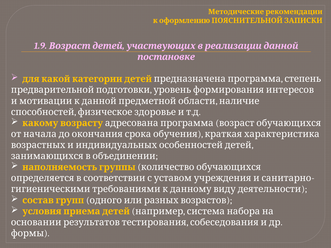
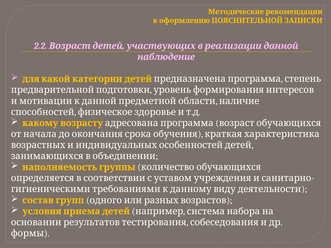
1.9: 1.9 -> 2.2
постановке: постановке -> наблюдение
